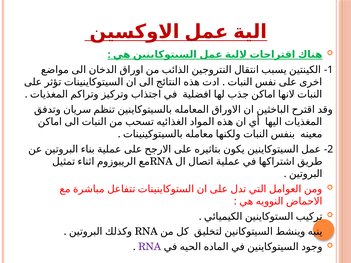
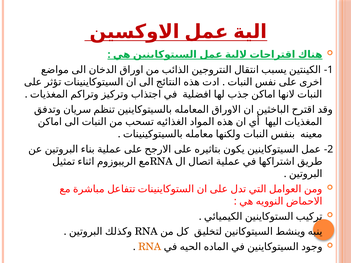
RNA at (150, 247) colour: purple -> orange
